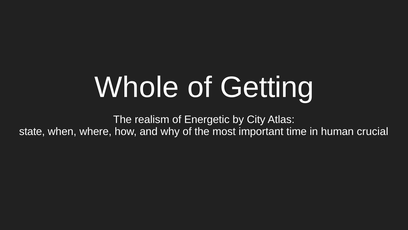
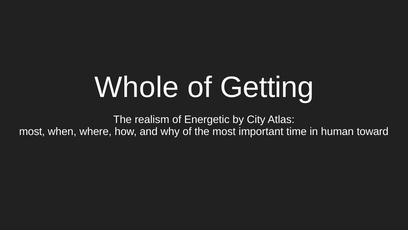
state at (32, 131): state -> most
crucial: crucial -> toward
